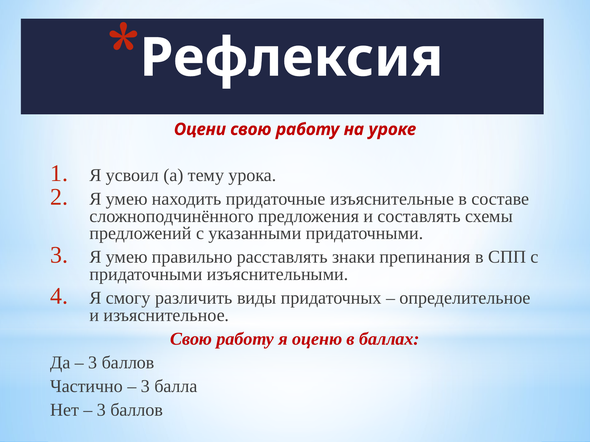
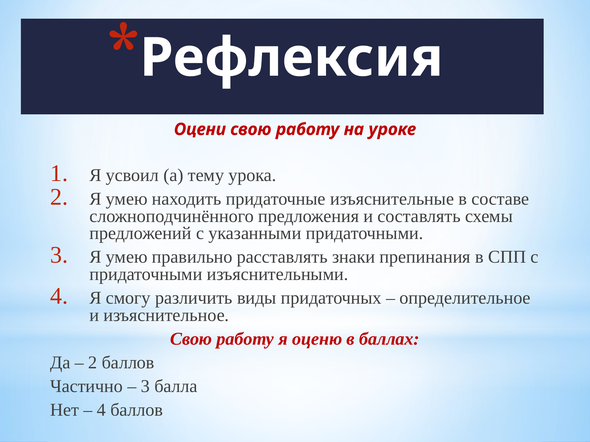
3 at (93, 363): 3 -> 2
3 at (101, 410): 3 -> 4
